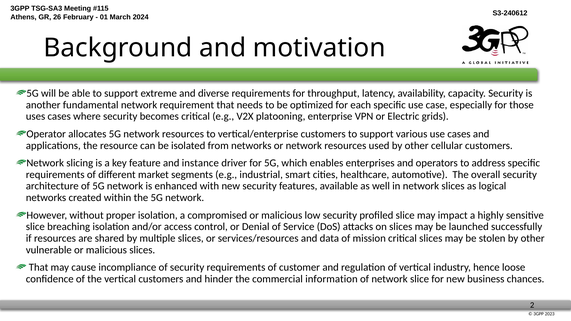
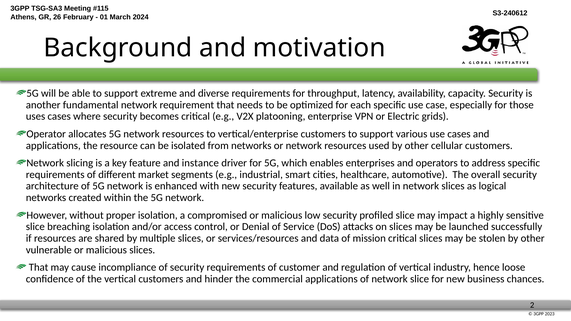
commercial information: information -> applications
